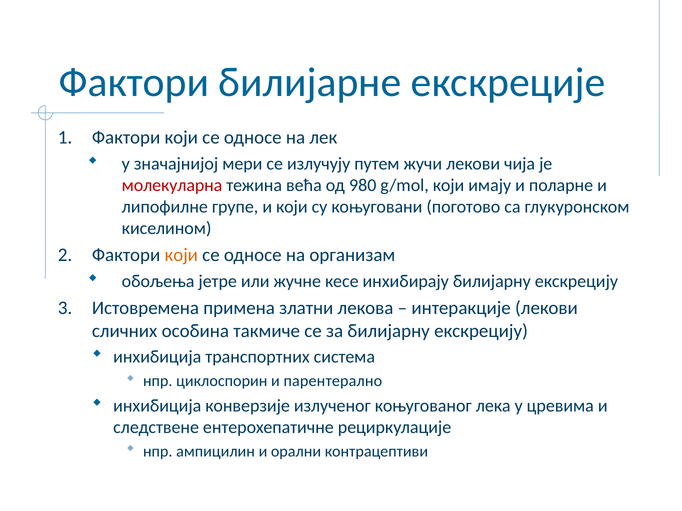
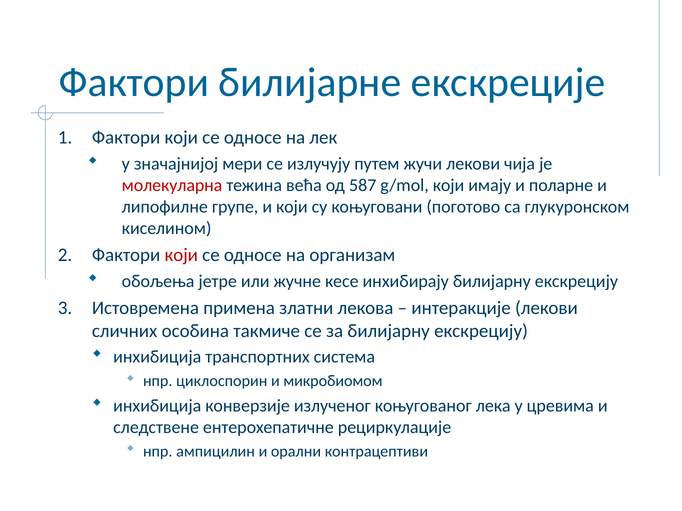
980: 980 -> 587
који at (181, 255) colour: orange -> red
парентерално: парентерално -> микробиомом
